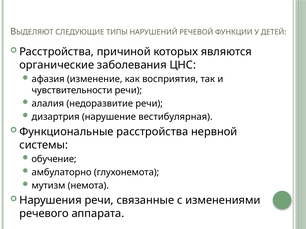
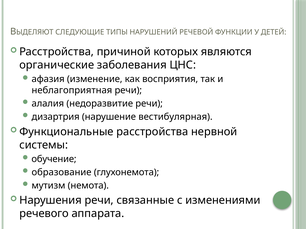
чувствительности: чувствительности -> неблагоприятная
амбулаторно: амбулаторно -> образование
